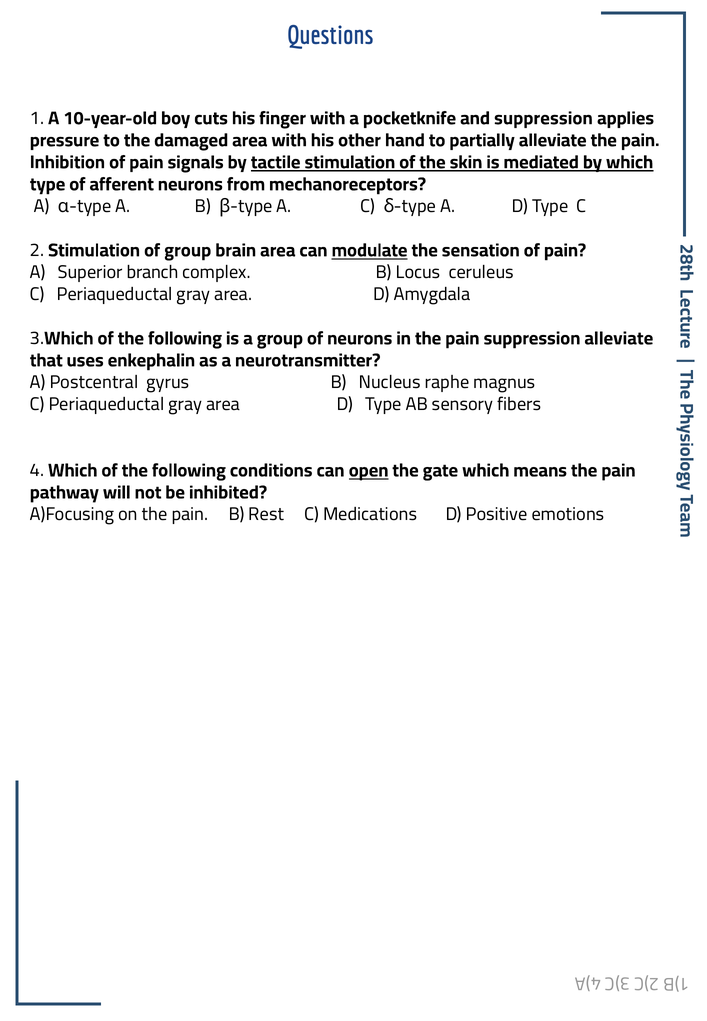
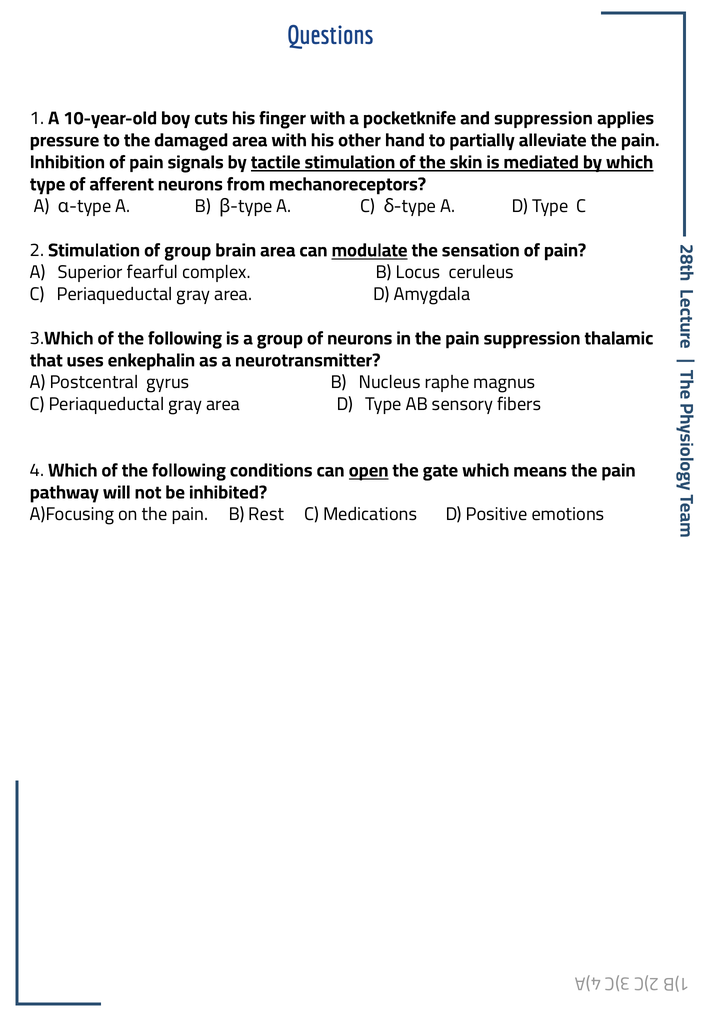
branch: branch -> fearful
suppression alleviate: alleviate -> thalamic
